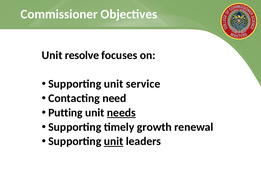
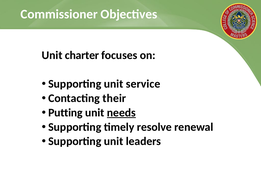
resolve: resolve -> charter
need: need -> their
growth: growth -> resolve
unit at (114, 141) underline: present -> none
